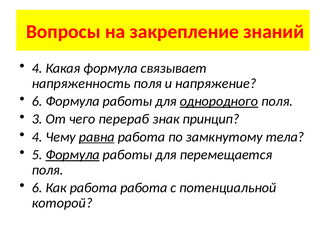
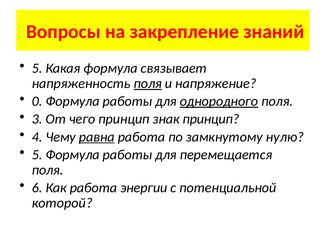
4 at (37, 68): 4 -> 5
поля at (148, 83) underline: none -> present
6 at (37, 101): 6 -> 0
чего перераб: перераб -> принцип
тела: тела -> нулю
Формула at (73, 154) underline: present -> none
работа работа: работа -> энергии
